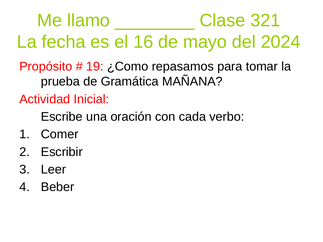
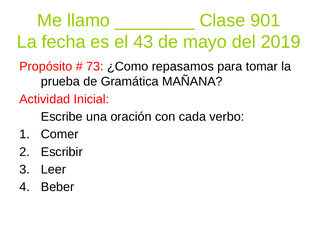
321: 321 -> 901
16: 16 -> 43
2024: 2024 -> 2019
19: 19 -> 73
